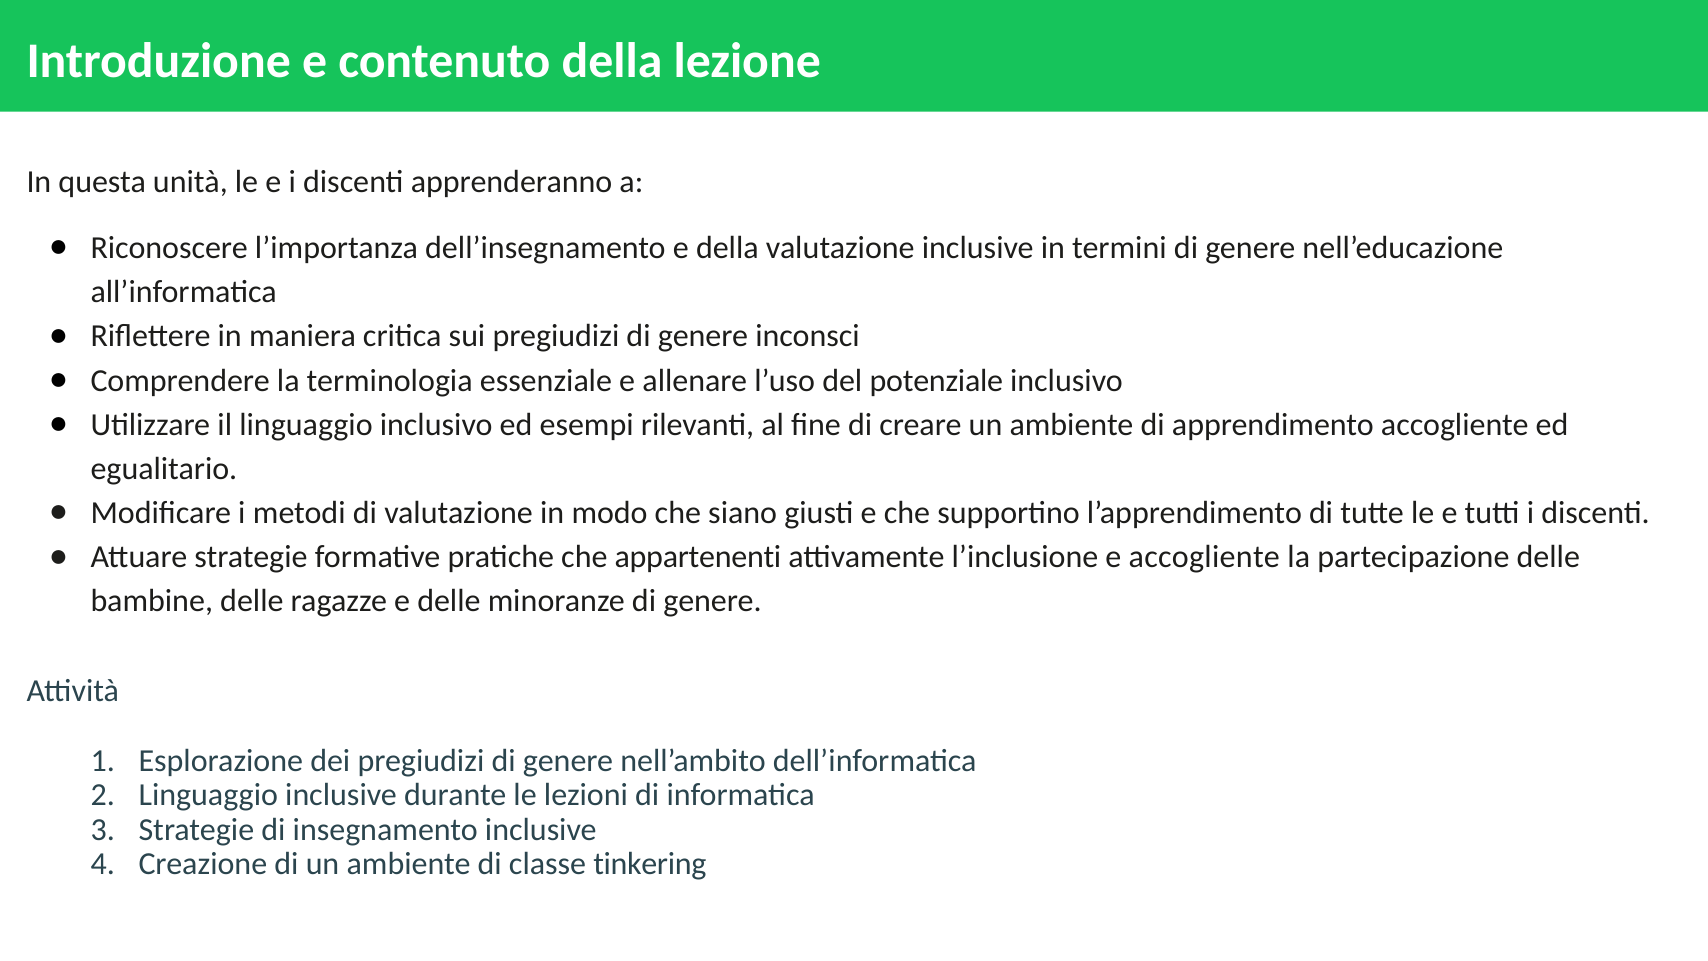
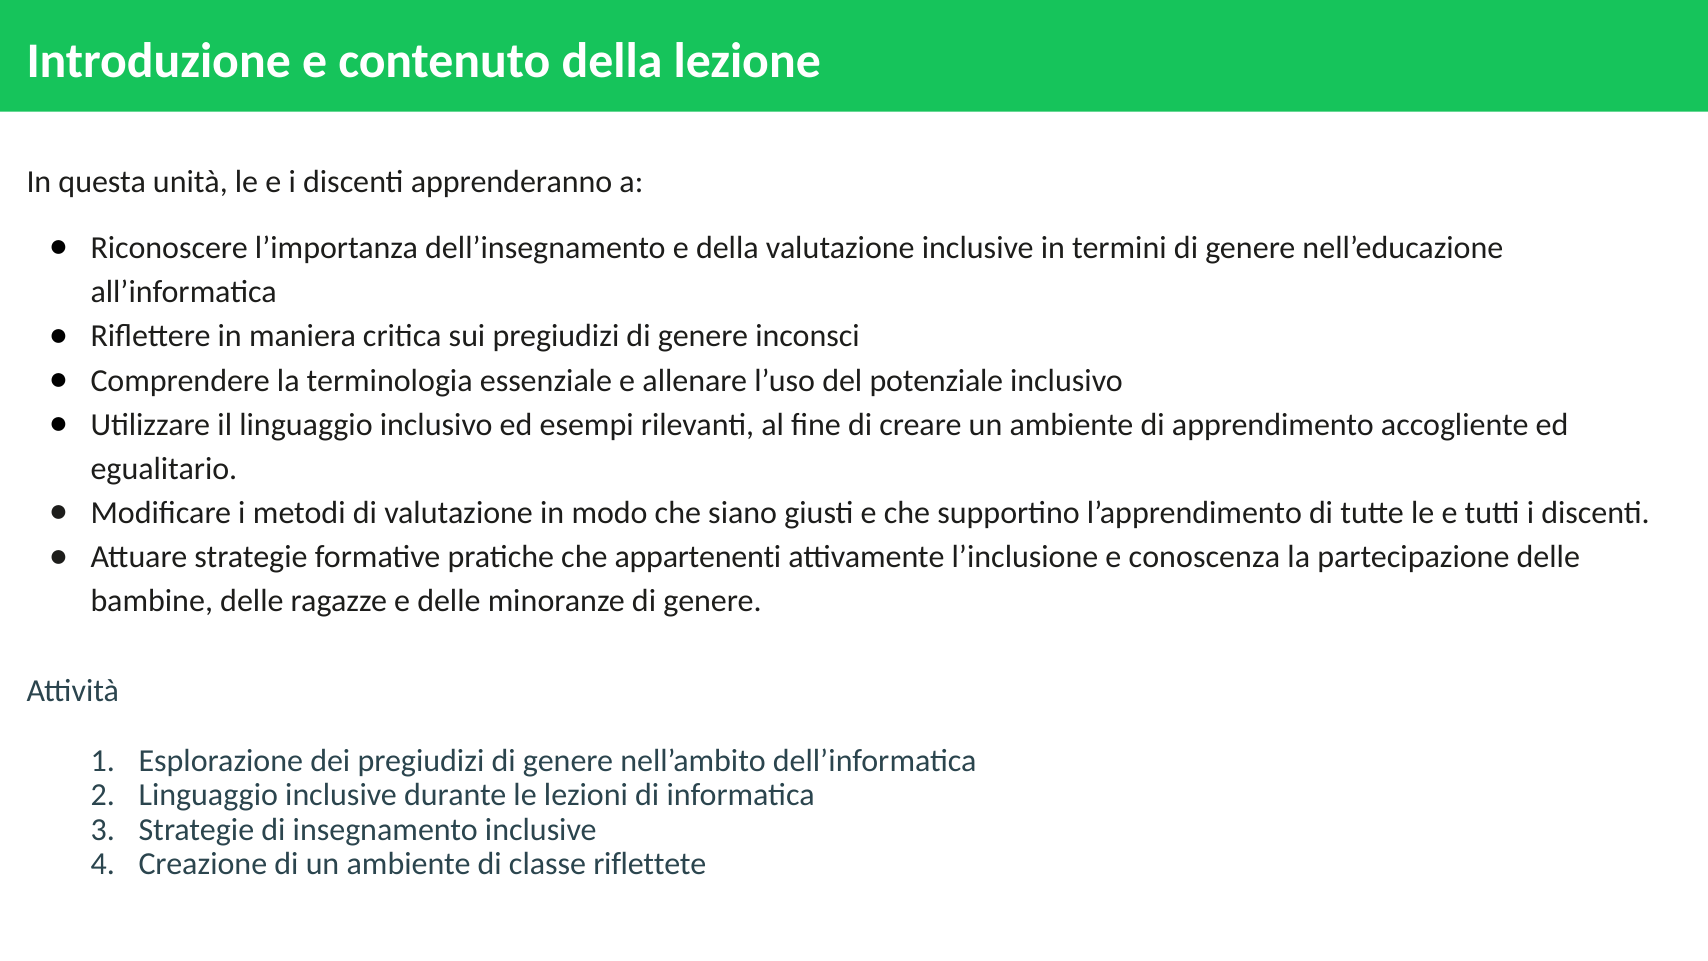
e accogliente: accogliente -> conoscenza
tinkering: tinkering -> riflettete
